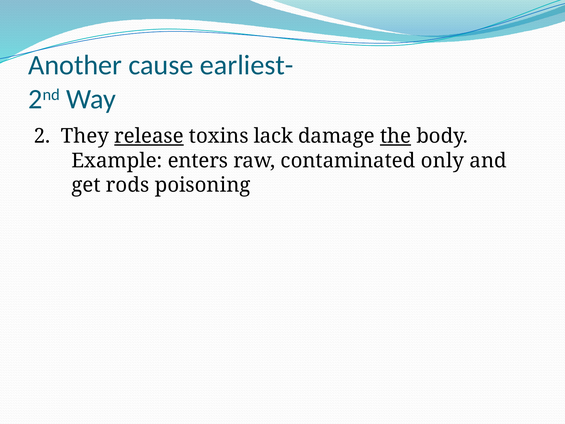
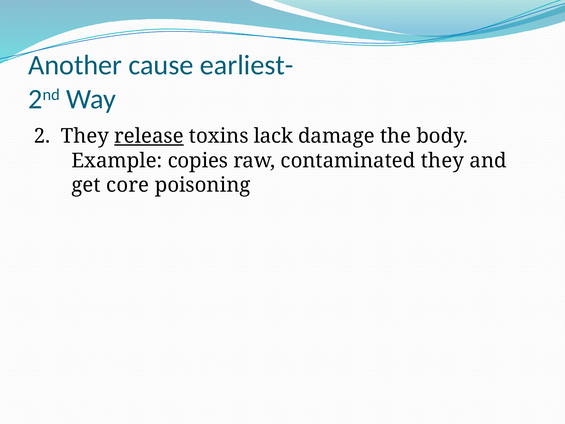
the underline: present -> none
enters: enters -> copies
contaminated only: only -> they
rods: rods -> core
